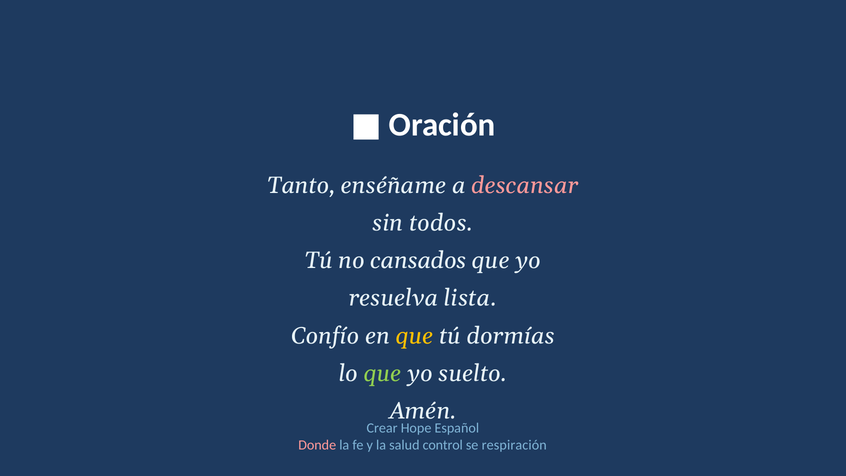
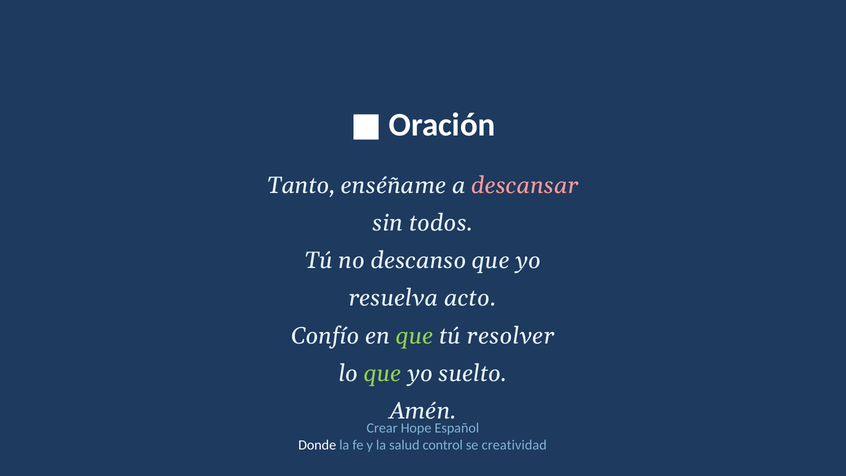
cansados: cansados -> descanso
lista: lista -> acto
que at (415, 336) colour: yellow -> light green
dormías: dormías -> resolver
Donde colour: pink -> white
respiración: respiración -> creatividad
